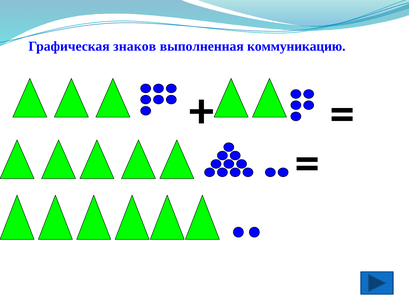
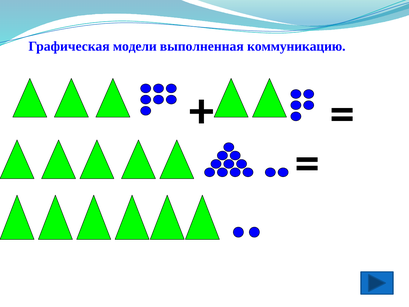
знаков: знаков -> модели
